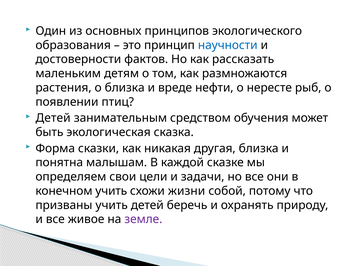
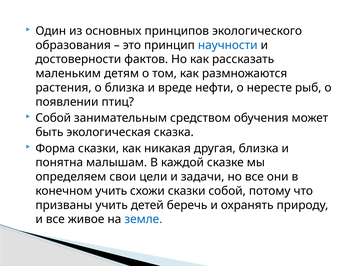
Детей at (53, 118): Детей -> Собой
схожи жизни: жизни -> сказки
земле colour: purple -> blue
